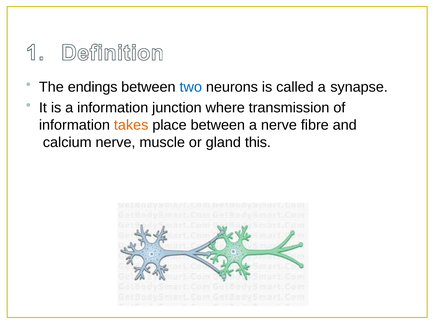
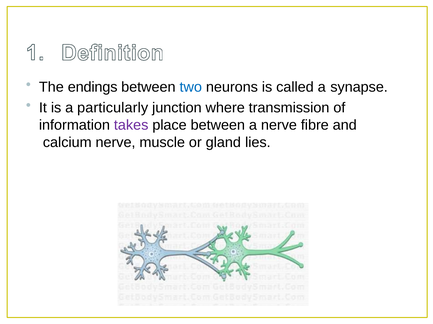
a information: information -> particularly
takes colour: orange -> purple
this: this -> lies
